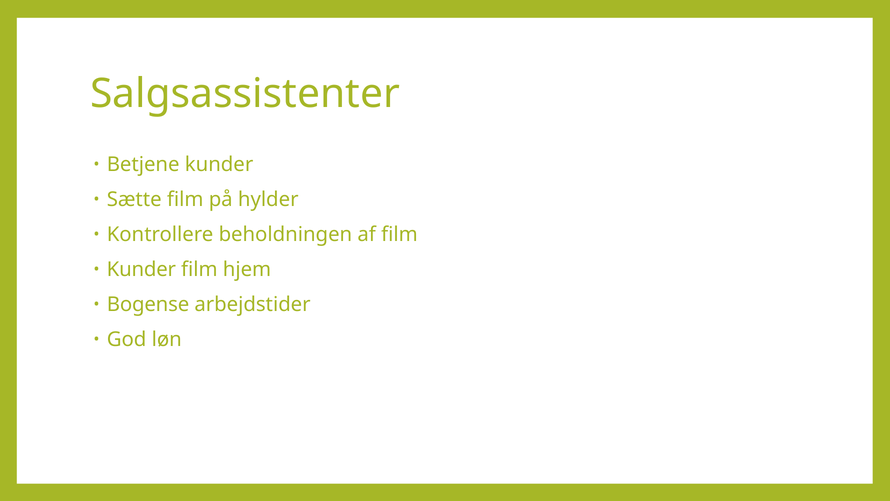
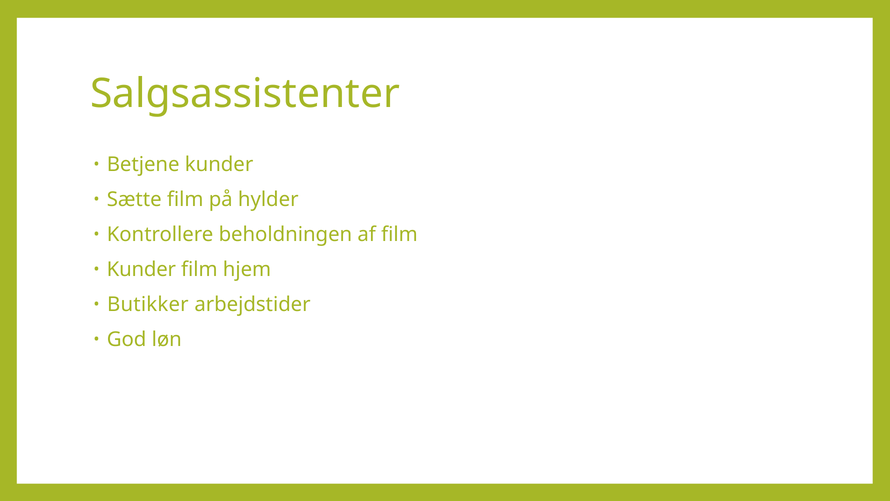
Bogense: Bogense -> Butikker
